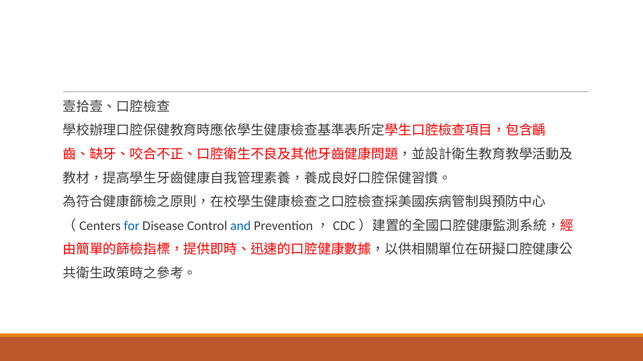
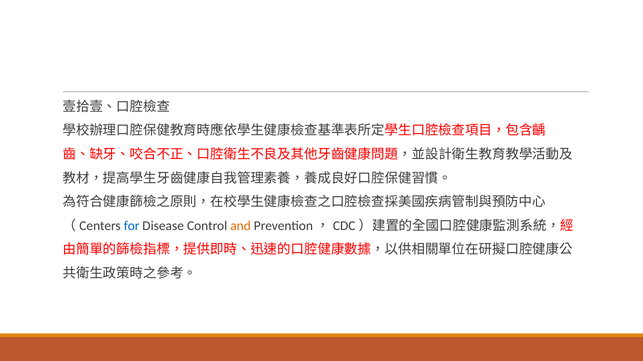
and colour: blue -> orange
